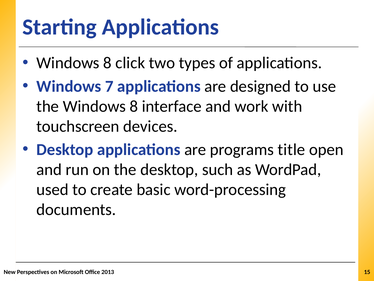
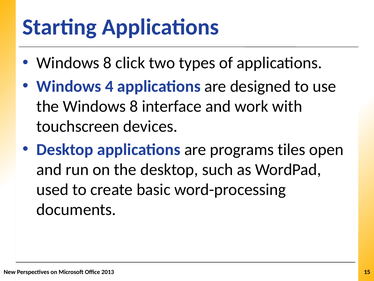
7: 7 -> 4
title: title -> tiles
